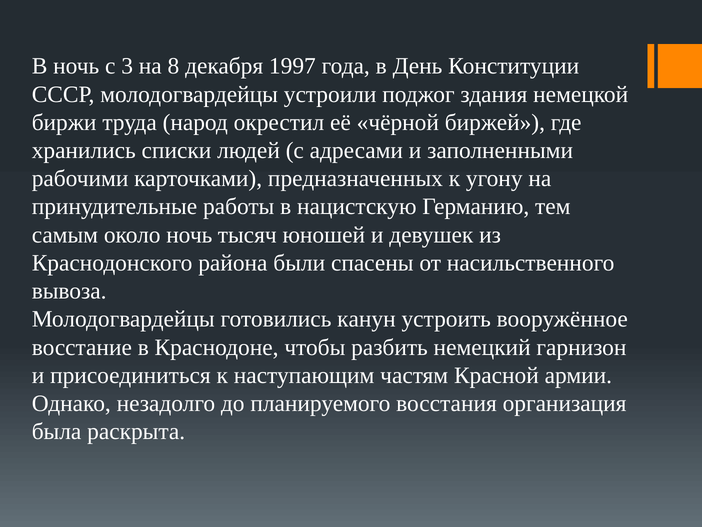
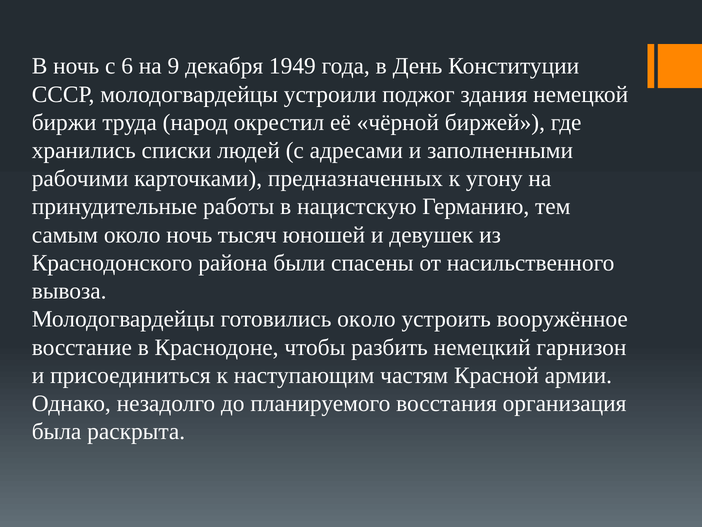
3: 3 -> 6
8: 8 -> 9
1997: 1997 -> 1949
готовились канун: канун -> около
